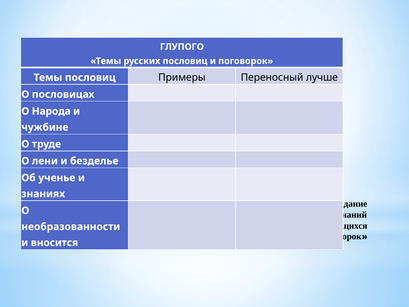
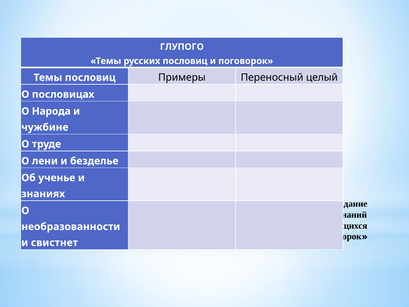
лучше: лучше -> целый
вносится: вносится -> свистнет
